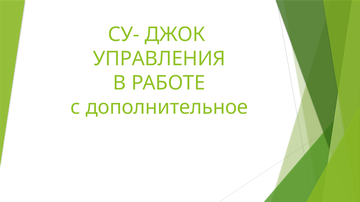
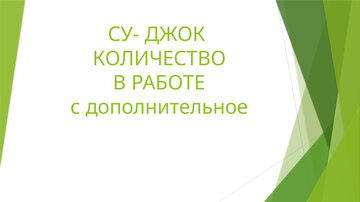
УПРАВЛЕНИЯ: УПРАВЛЕНИЯ -> КОЛИЧЕСТВО
